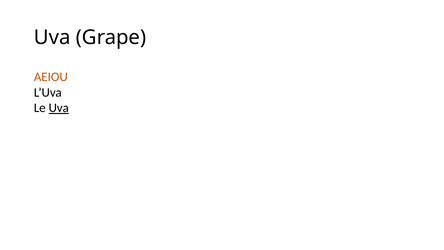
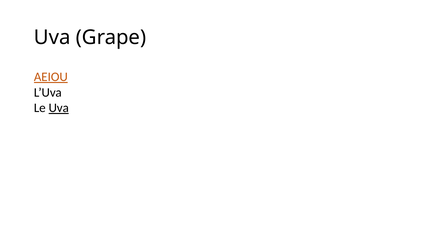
AEIOU underline: none -> present
